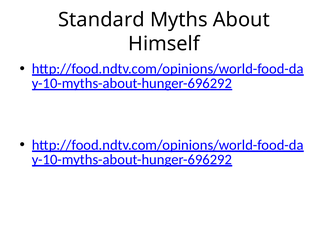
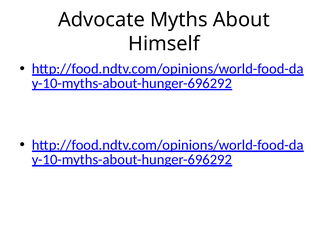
Standard: Standard -> Advocate
